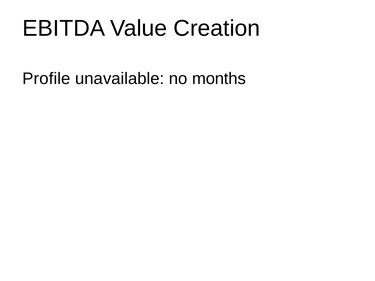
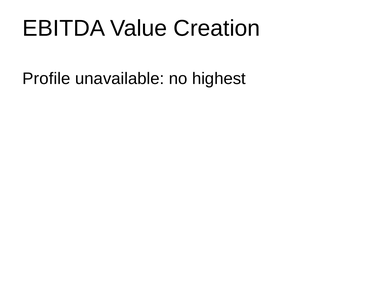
months: months -> highest
